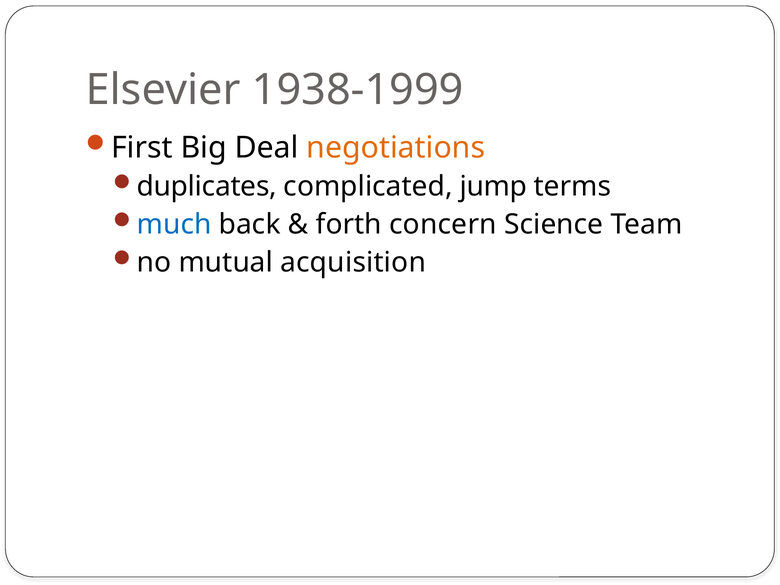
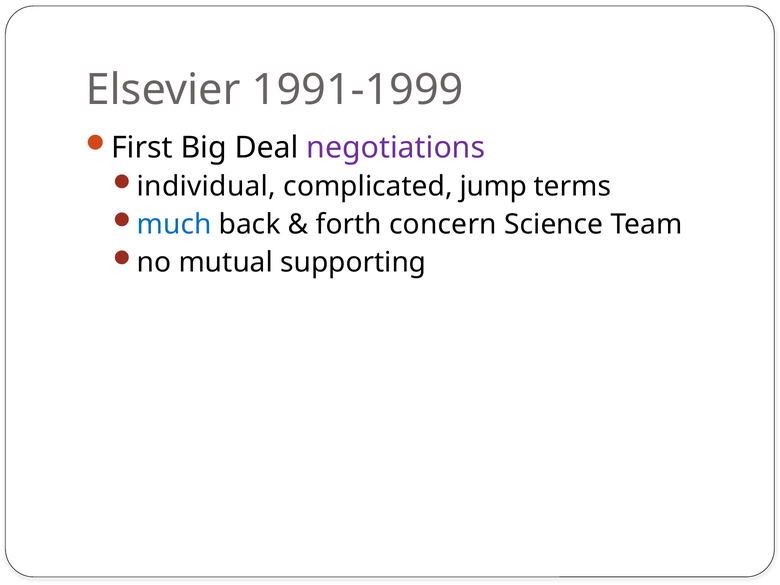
1938-1999: 1938-1999 -> 1991-1999
negotiations colour: orange -> purple
duplicates: duplicates -> individual
acquisition: acquisition -> supporting
